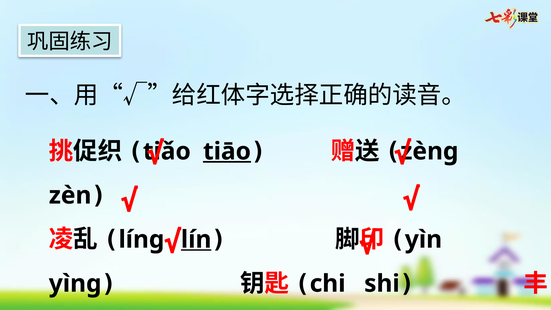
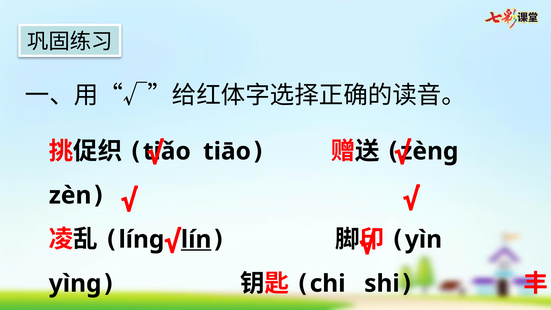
tiāo underline: present -> none
